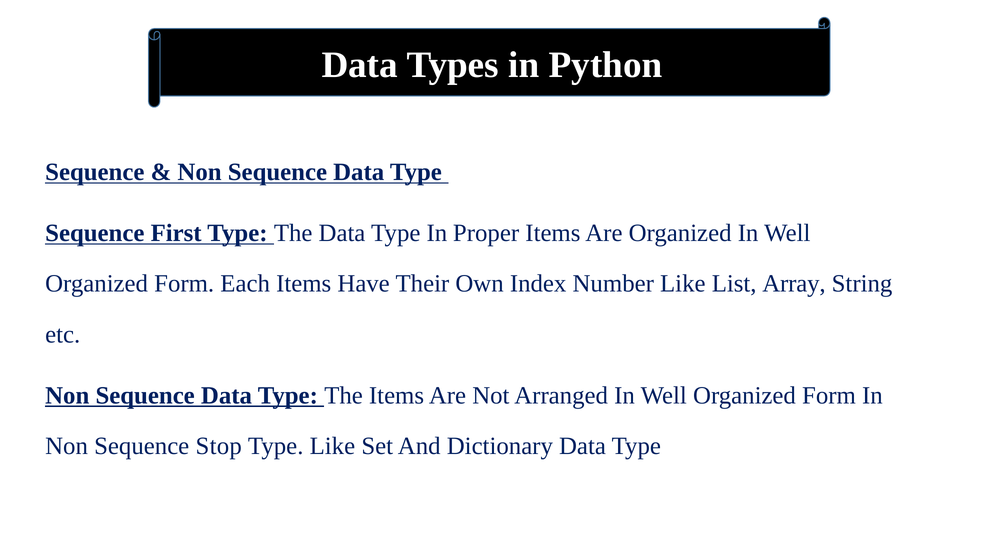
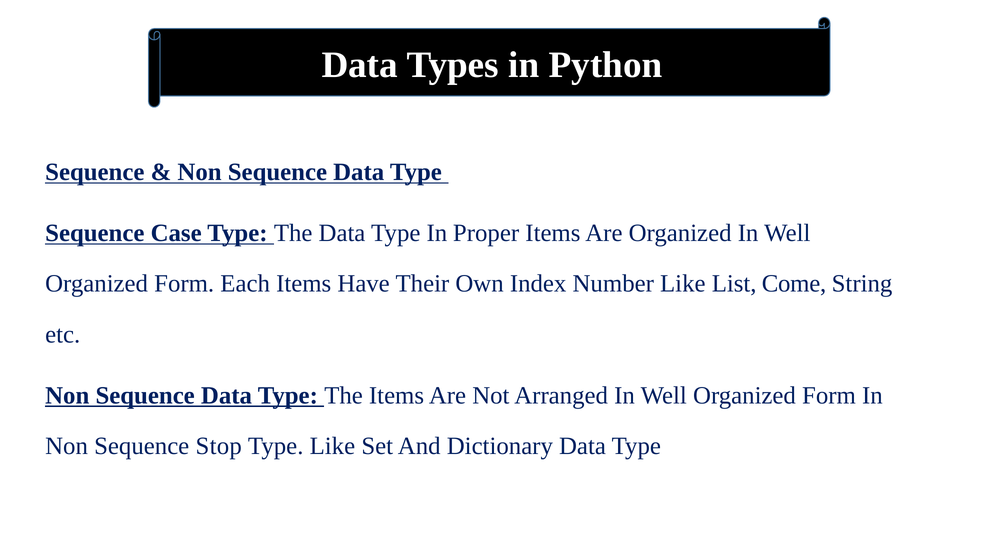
First: First -> Case
Array: Array -> Come
